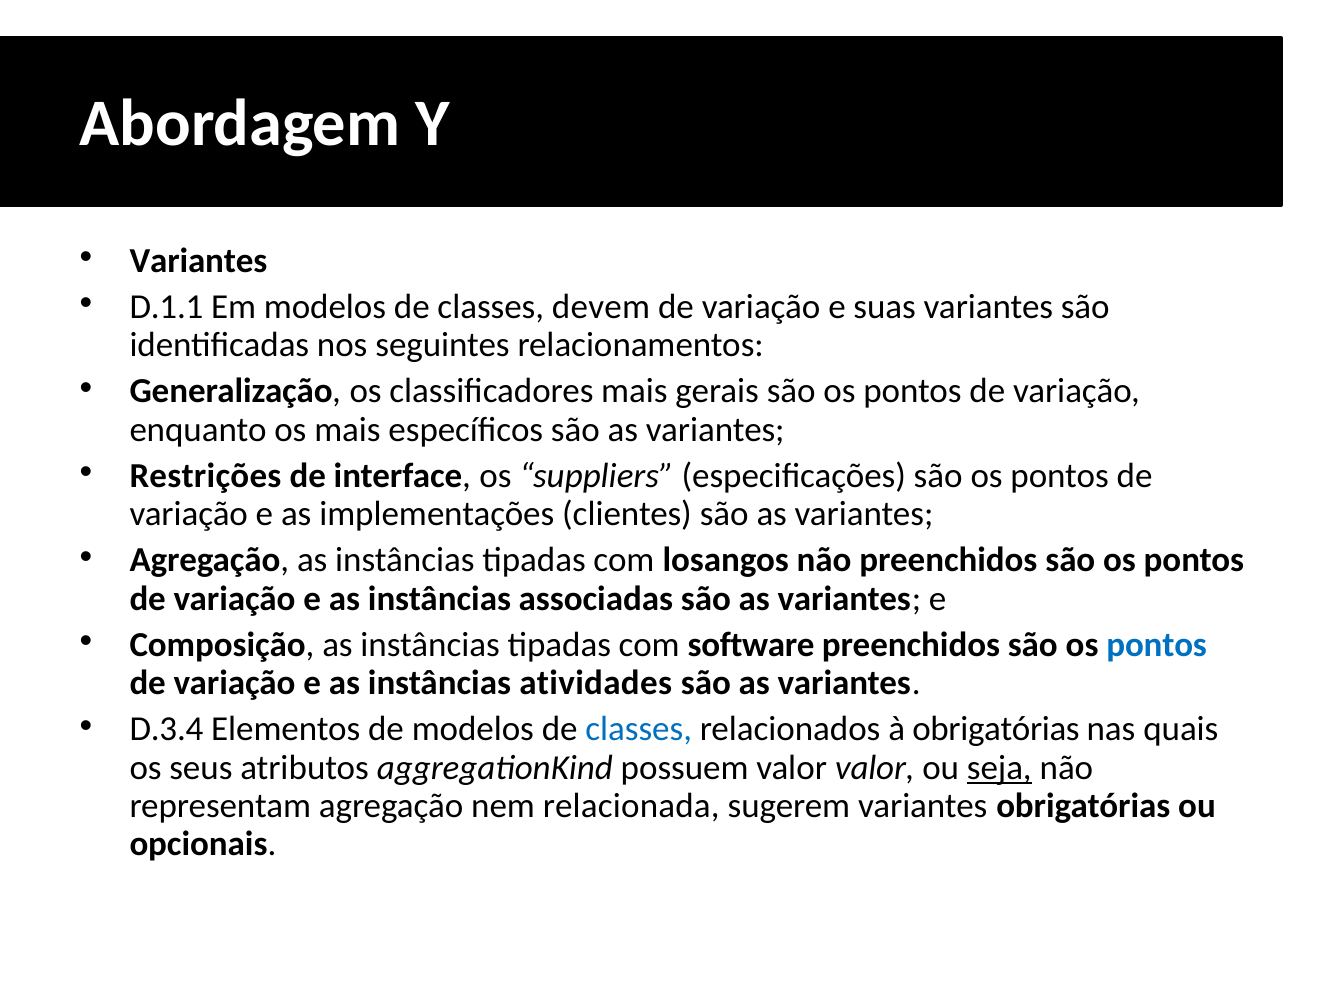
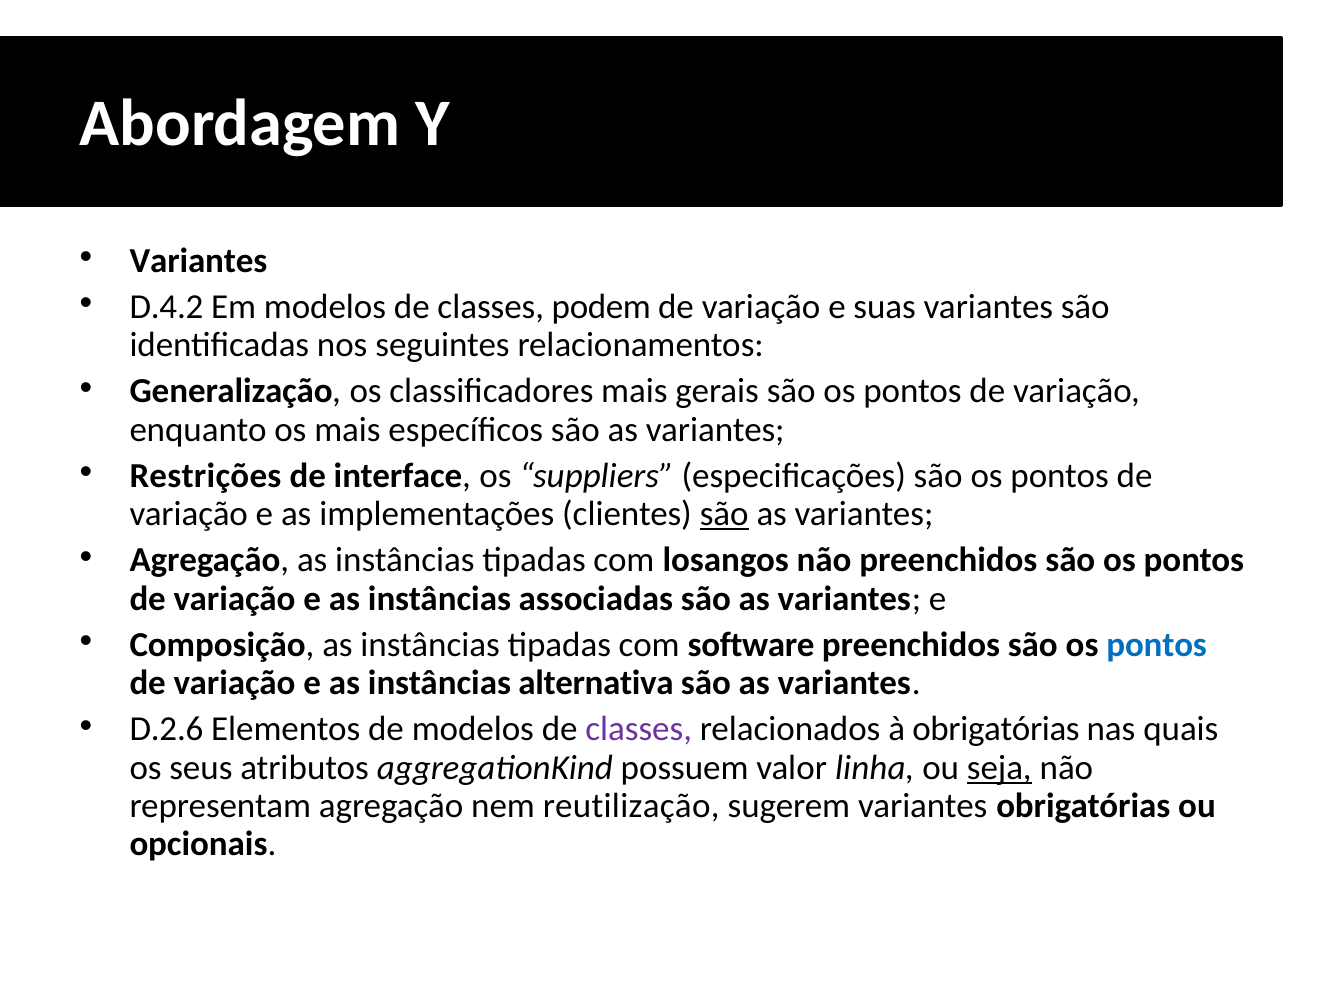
D.1.1: D.1.1 -> D.4.2
devem: devem -> podem
são at (724, 514) underline: none -> present
atividades: atividades -> alternativa
D.3.4: D.3.4 -> D.2.6
classes at (639, 729) colour: blue -> purple
valor valor: valor -> linha
relacionada: relacionada -> reutilização
